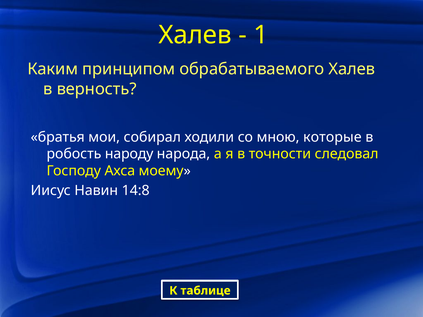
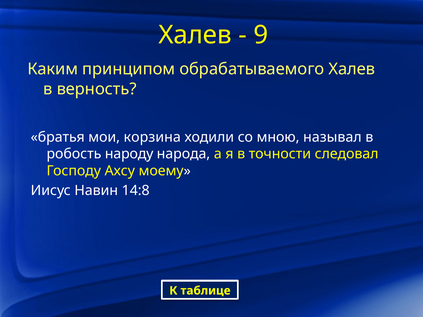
1: 1 -> 9
собирал: собирал -> корзина
которые: которые -> называл
Ахса: Ахса -> Ахсу
